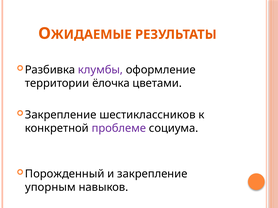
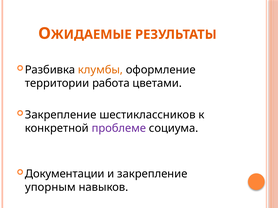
клумбы colour: purple -> orange
ёлочка: ёлочка -> работа
Порожденный: Порожденный -> Документации
